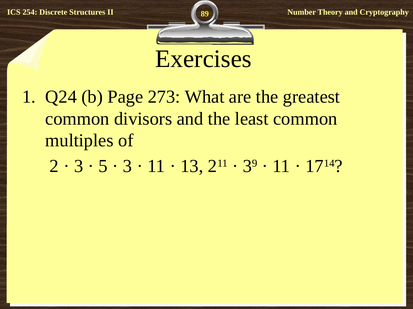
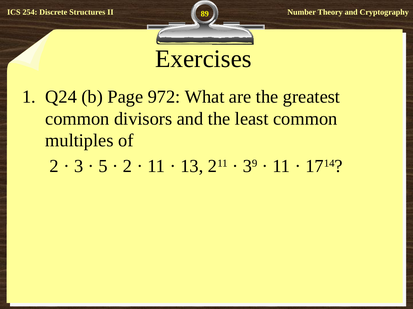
273: 273 -> 972
3 at (128, 167): 3 -> 2
